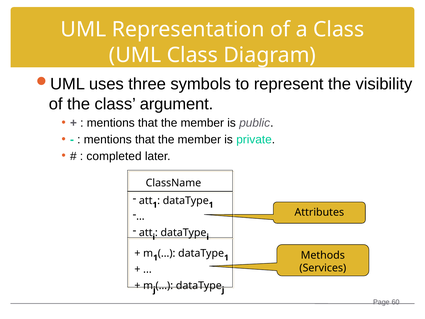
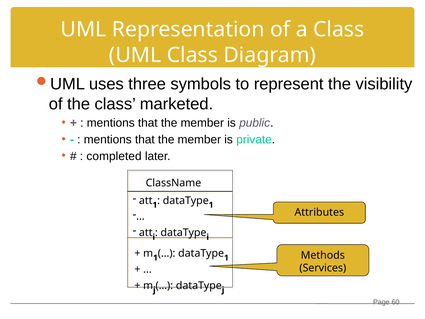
argument: argument -> marketed
